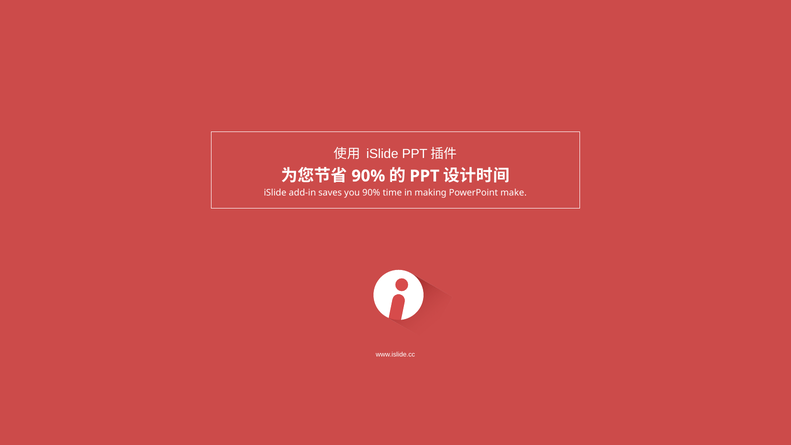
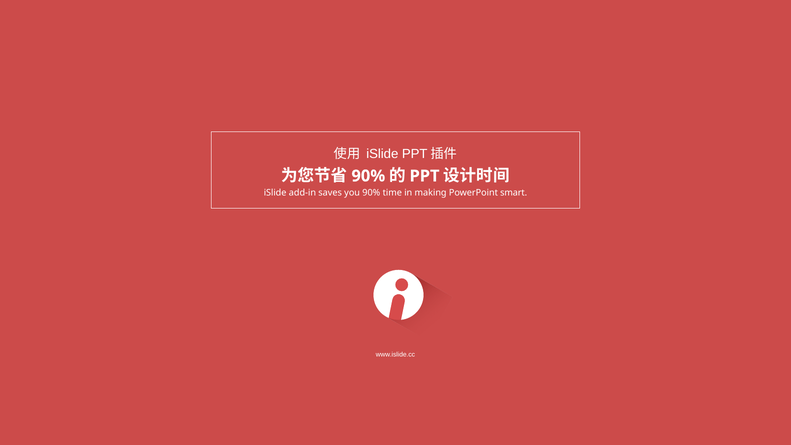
make: make -> smart
